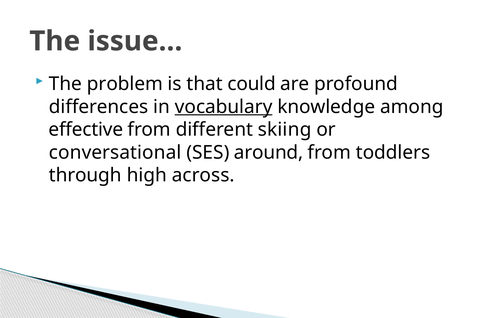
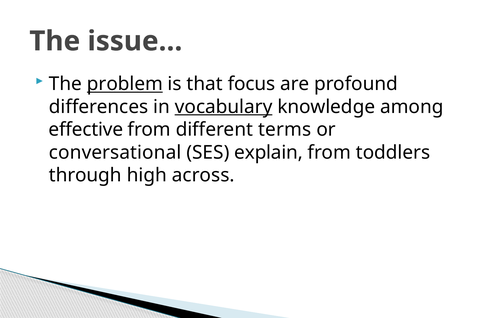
problem underline: none -> present
could: could -> focus
skiing: skiing -> terms
around: around -> explain
